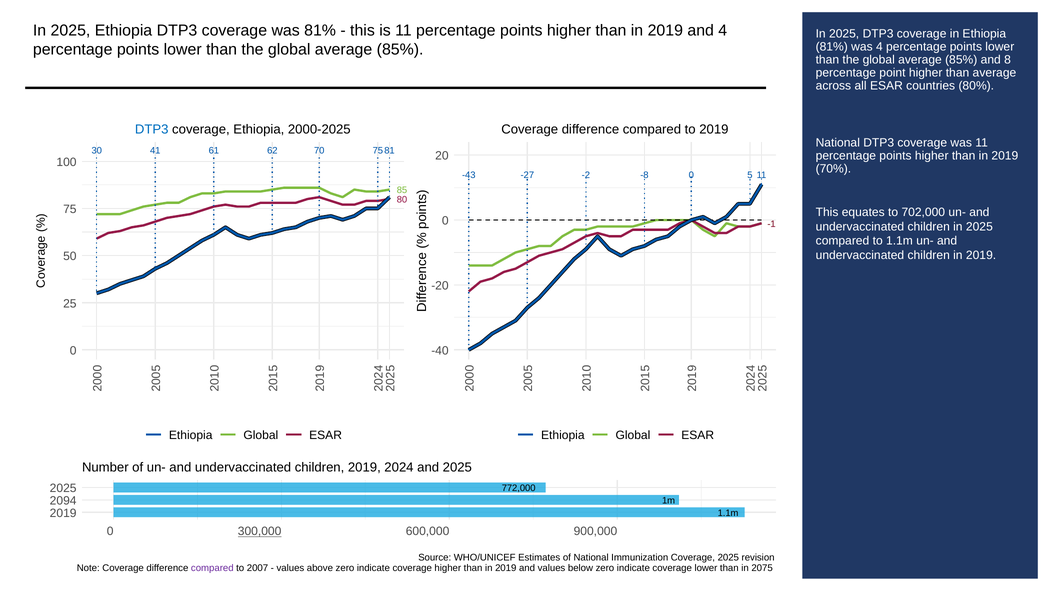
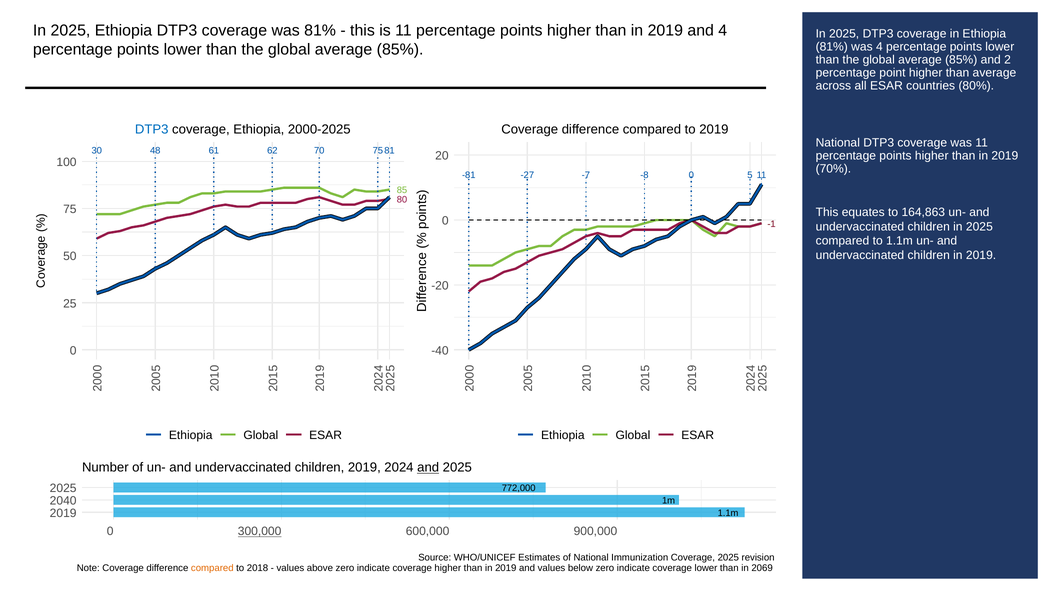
and 8: 8 -> 2
41: 41 -> 48
-43: -43 -> -81
-2: -2 -> -7
702,000: 702,000 -> 164,863
and at (428, 468) underline: none -> present
2094: 2094 -> 2040
compared at (212, 568) colour: purple -> orange
2007: 2007 -> 2018
2075: 2075 -> 2069
